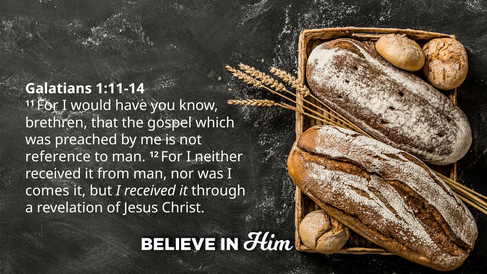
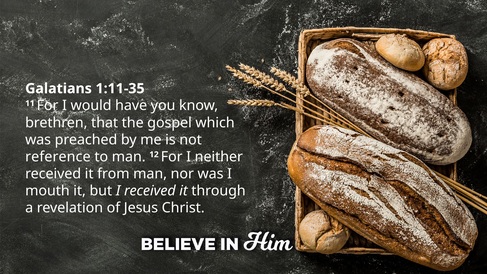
1:11-14: 1:11-14 -> 1:11-35
comes: comes -> mouth
